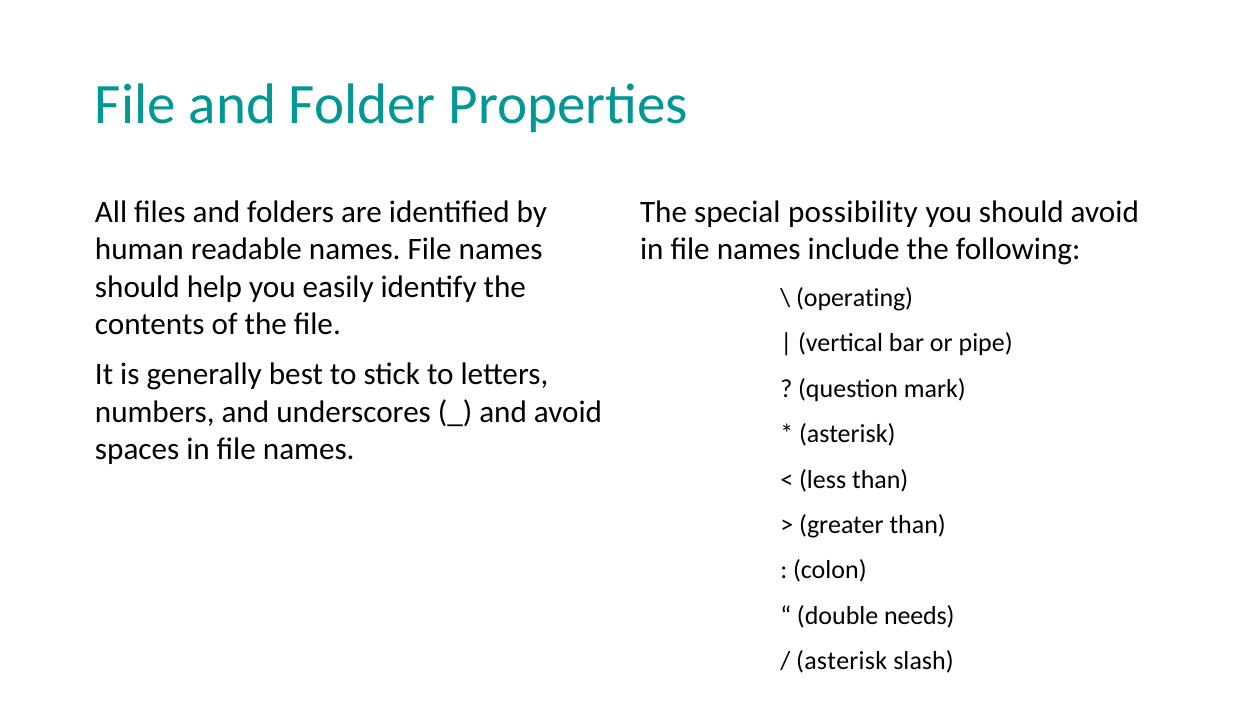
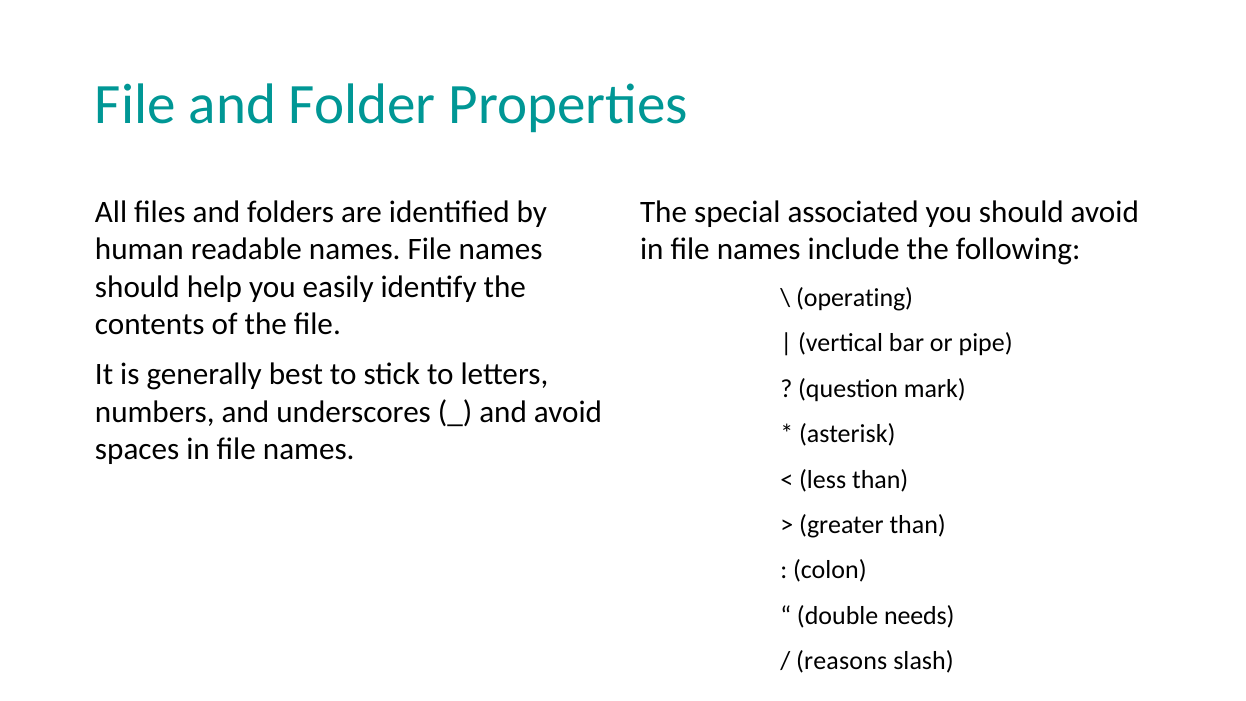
possibility: possibility -> associated
asterisk at (842, 661): asterisk -> reasons
